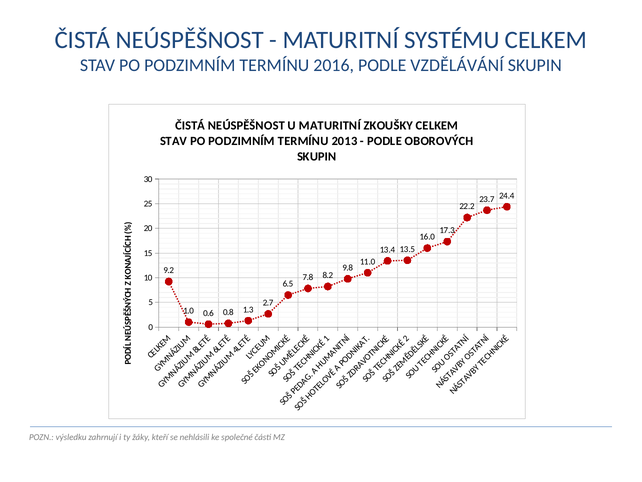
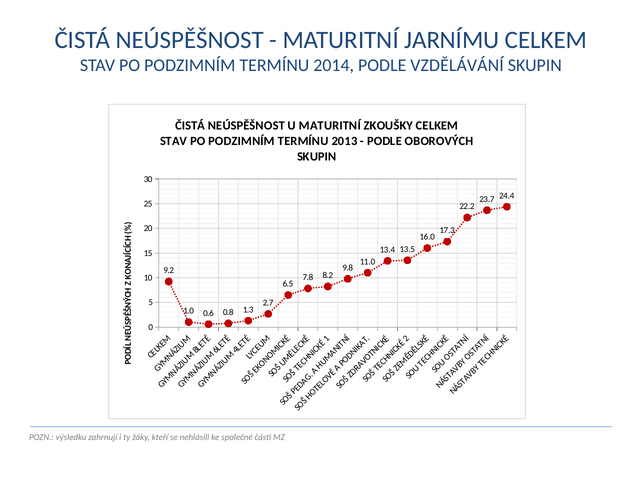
SYSTÉMU: SYSTÉMU -> JARNÍMU
2016: 2016 -> 2014
